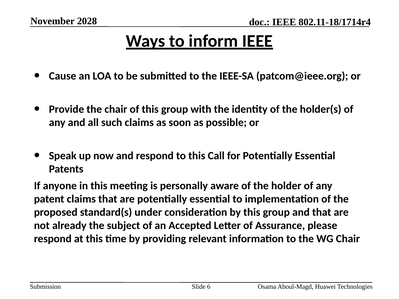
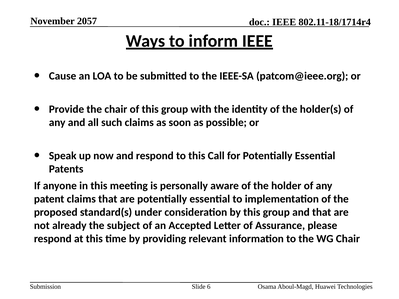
2028: 2028 -> 2057
